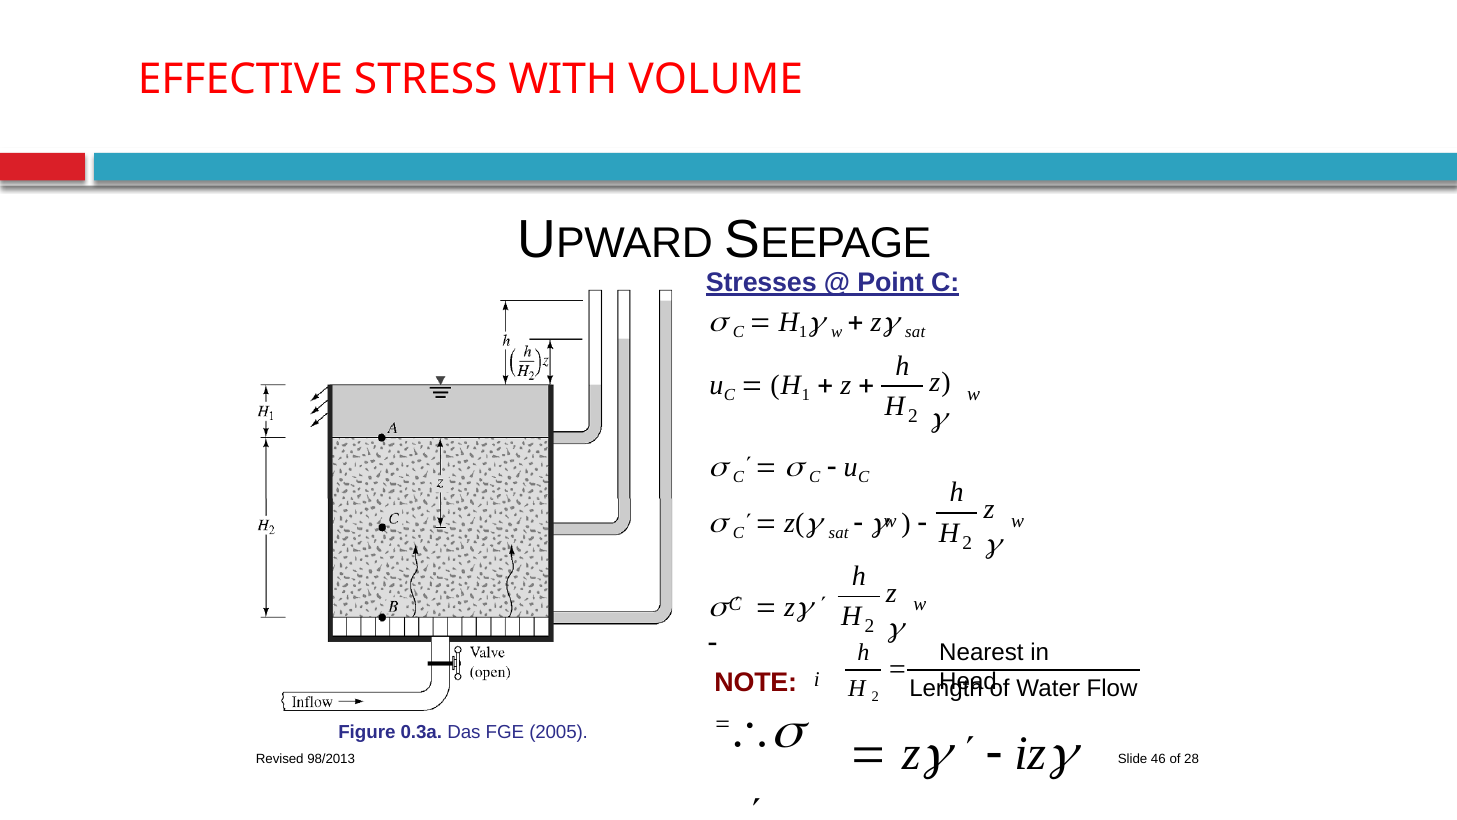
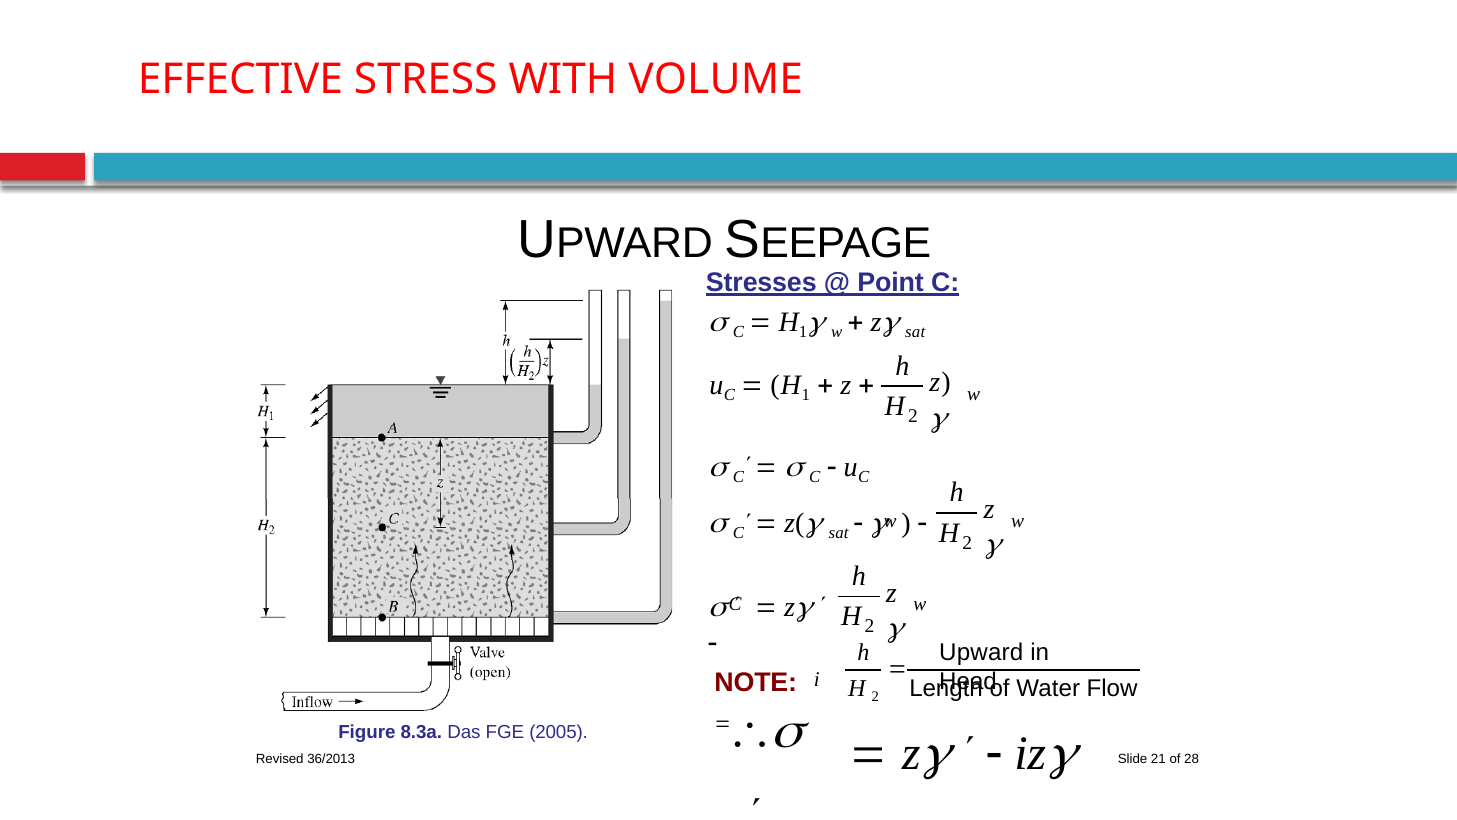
Nearest: Nearest -> Upward
0.3a: 0.3a -> 8.3a
98/2013: 98/2013 -> 36/2013
46: 46 -> 21
